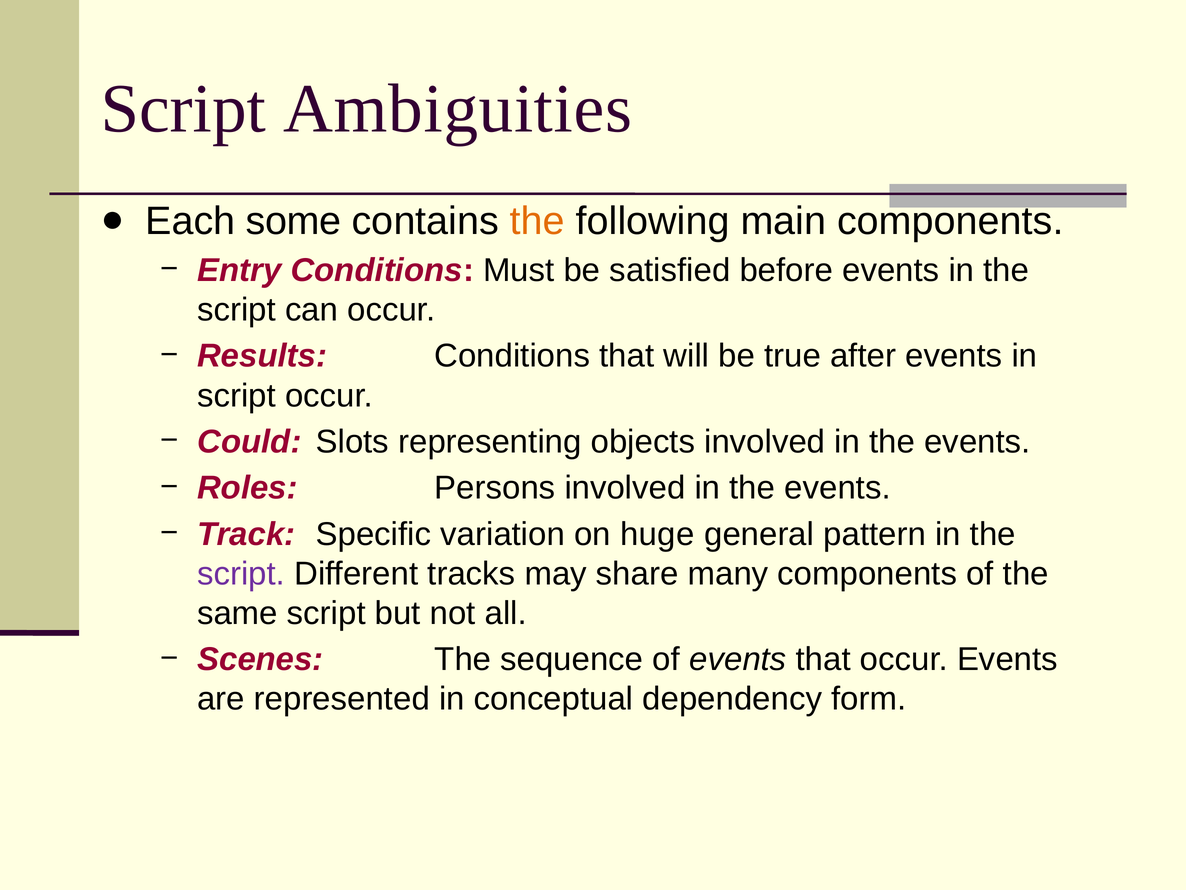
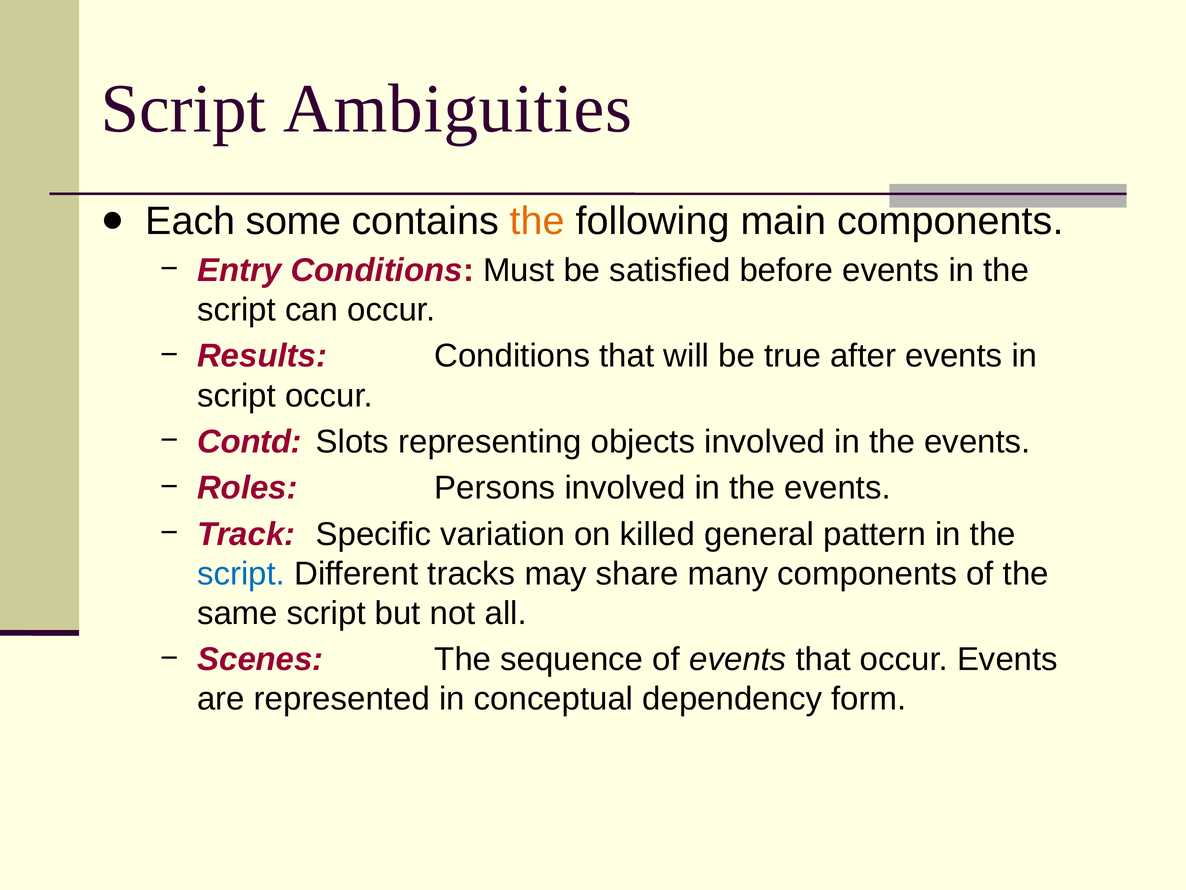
Could: Could -> Contd
huge: huge -> killed
script at (241, 573) colour: purple -> blue
